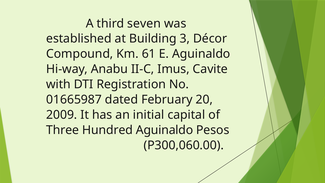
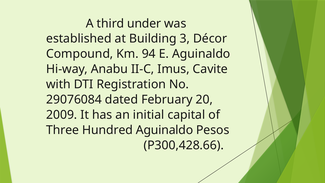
seven: seven -> under
61: 61 -> 94
01665987: 01665987 -> 29076084
P300,060.00: P300,060.00 -> P300,428.66
